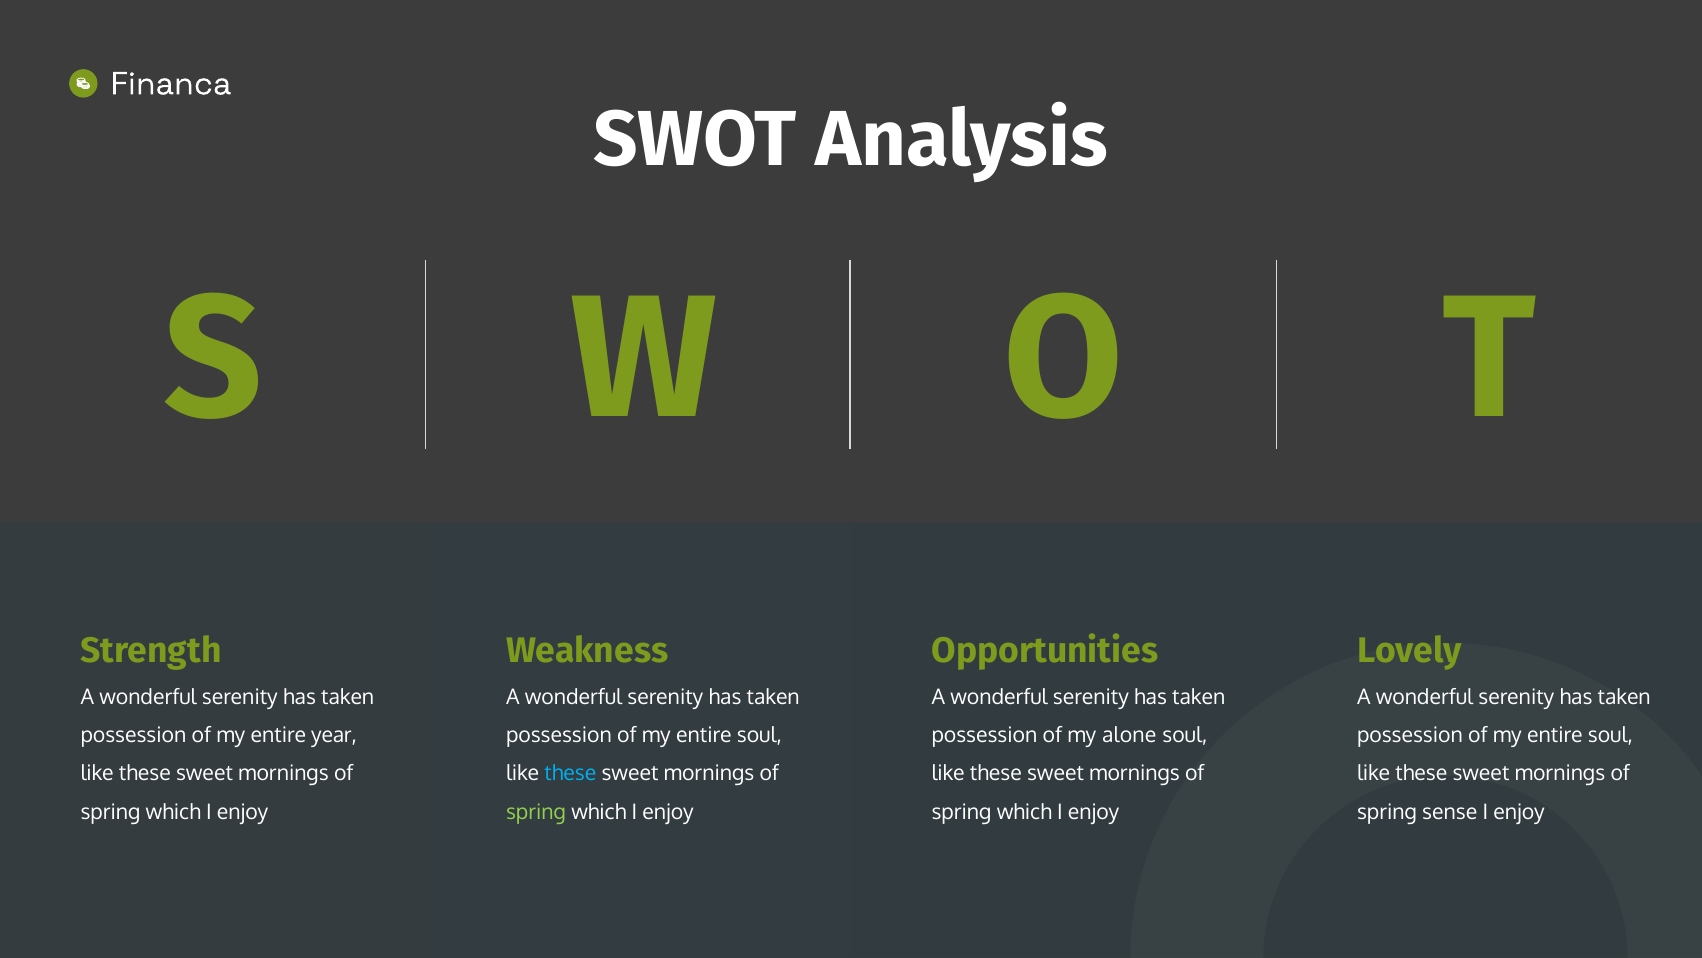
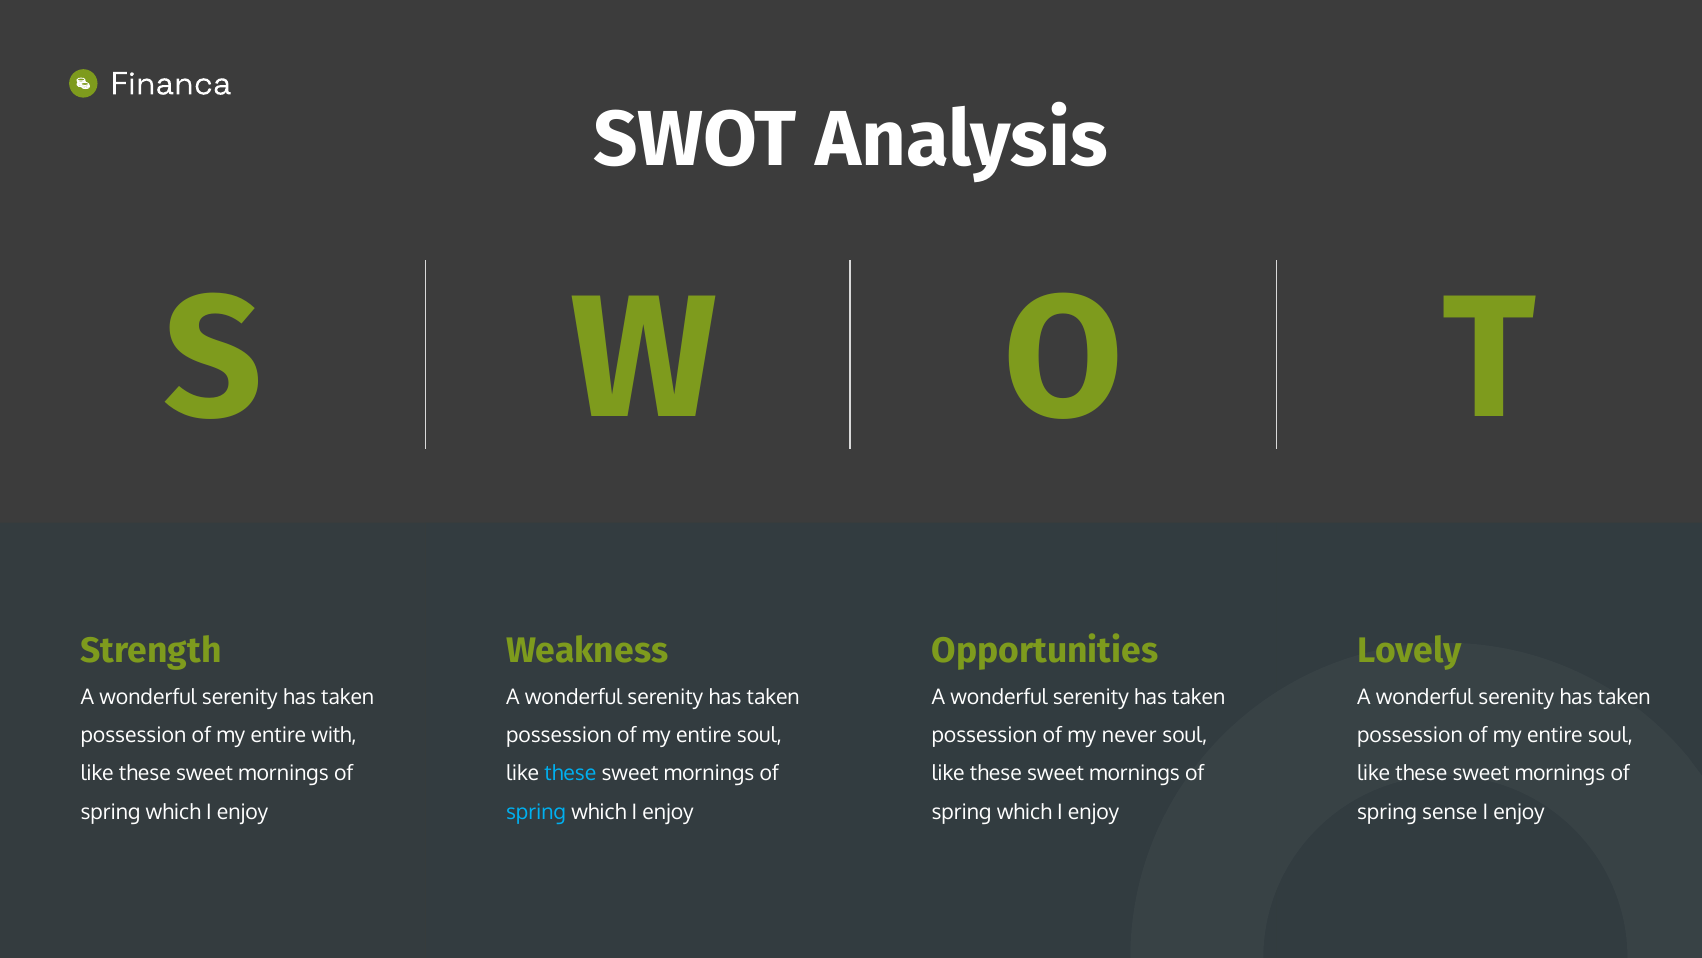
year: year -> with
alone: alone -> never
spring at (536, 811) colour: light green -> light blue
